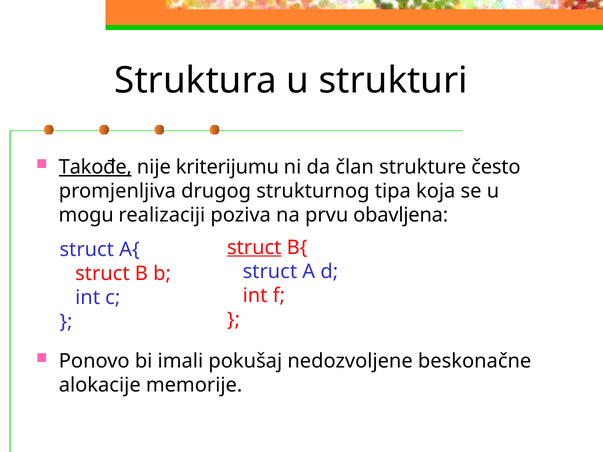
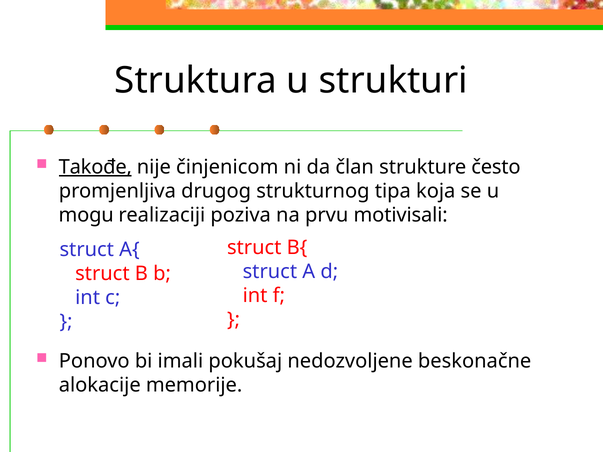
kriterijumu: kriterijumu -> činjenicom
obavljena: obavljena -> motivisali
struct at (254, 248) underline: present -> none
